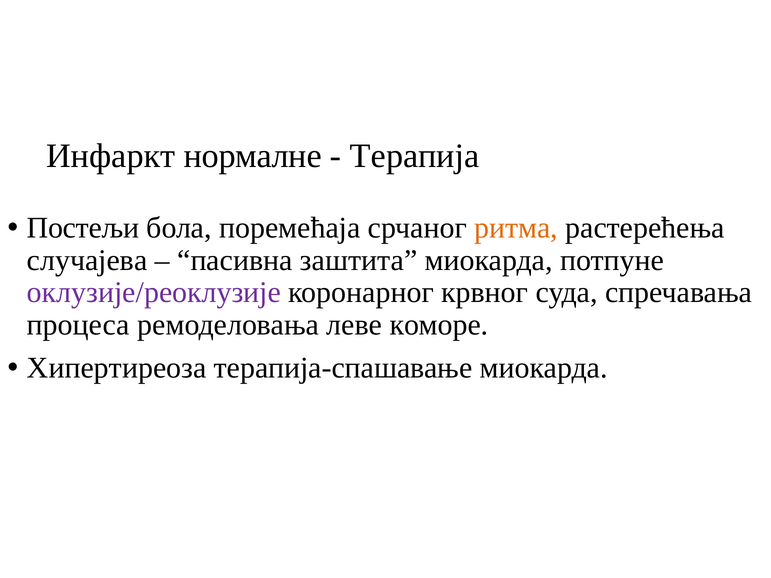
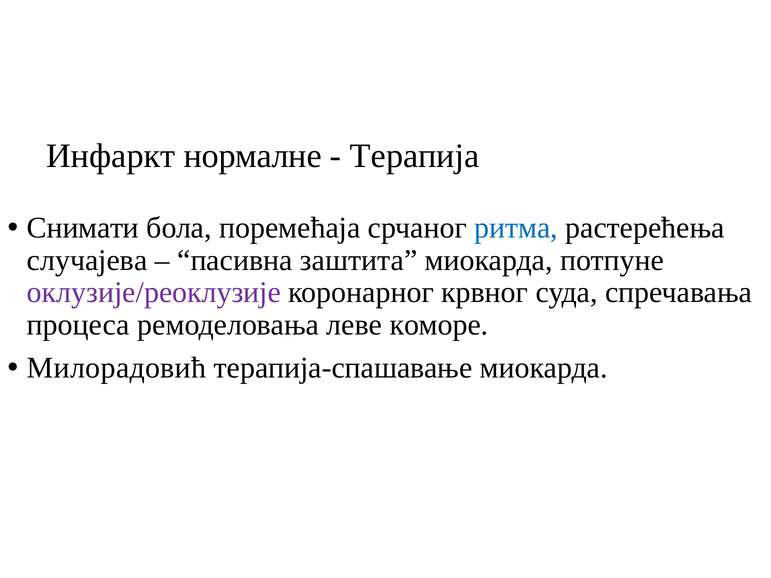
Постељи: Постељи -> Снимати
ритма colour: orange -> blue
Хипертиреоза: Хипертиреоза -> Милорадовић
